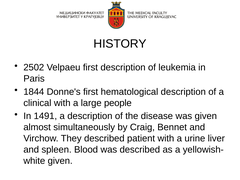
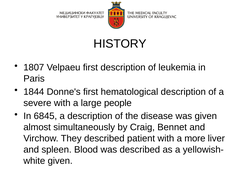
2502: 2502 -> 1807
clinical: clinical -> severe
1491: 1491 -> 6845
urine: urine -> more
